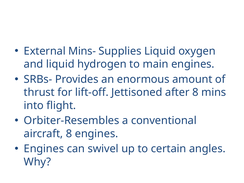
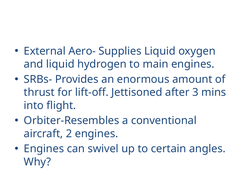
Mins-: Mins- -> Aero-
after 8: 8 -> 3
aircraft 8: 8 -> 2
